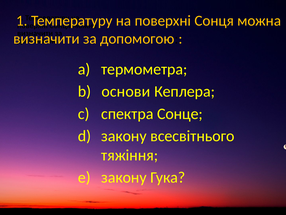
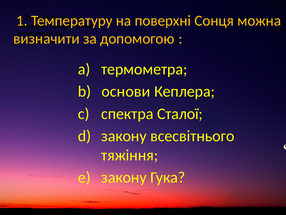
Сонце: Сонце -> Сталої
